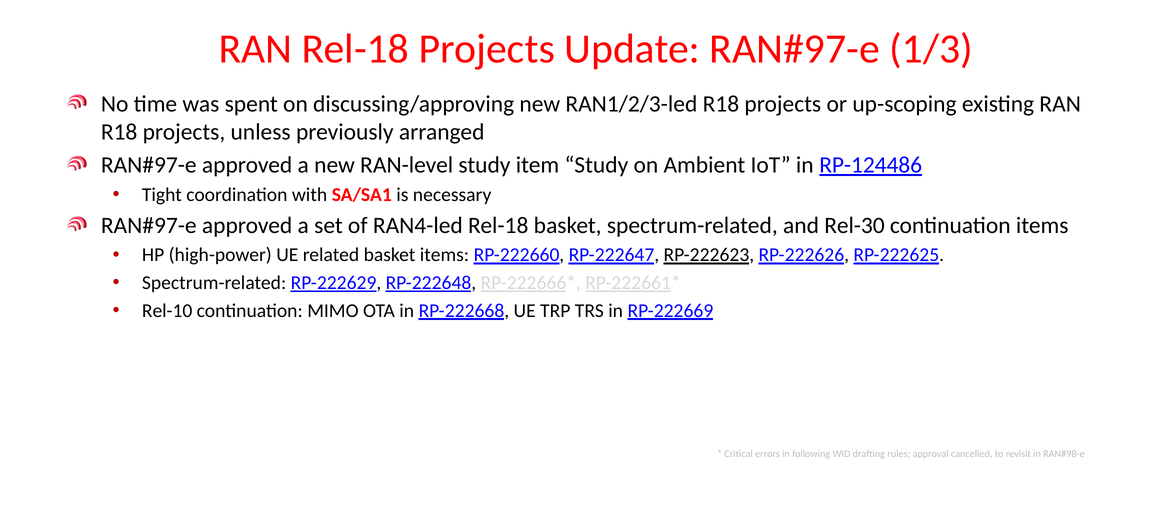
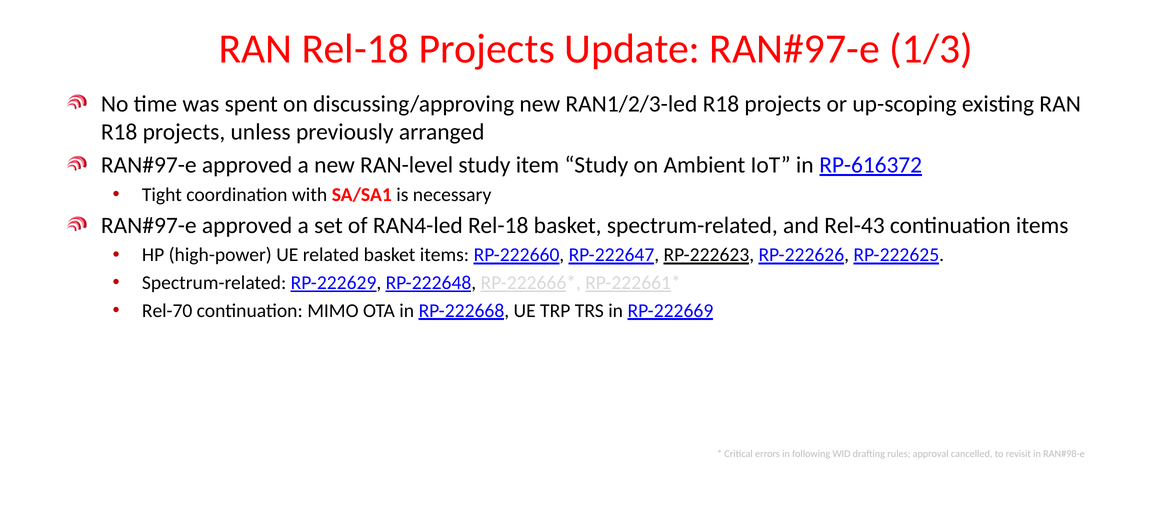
RP-124486: RP-124486 -> RP-616372
Rel-30: Rel-30 -> Rel-43
Rel-10: Rel-10 -> Rel-70
